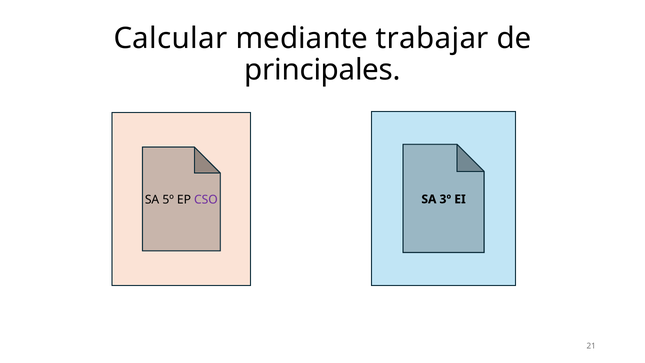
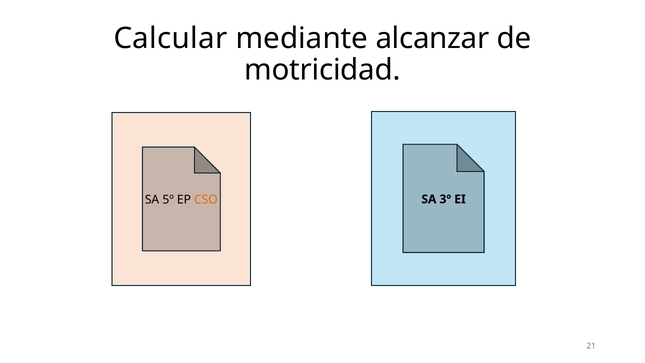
trabajar: trabajar -> alcanzar
principales: principales -> motricidad
CSO colour: purple -> orange
